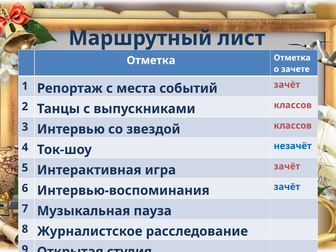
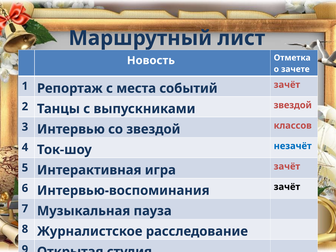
Отметка at (151, 60): Отметка -> Новость
классов at (293, 105): классов -> звездой
зачёт at (287, 187) colour: blue -> black
